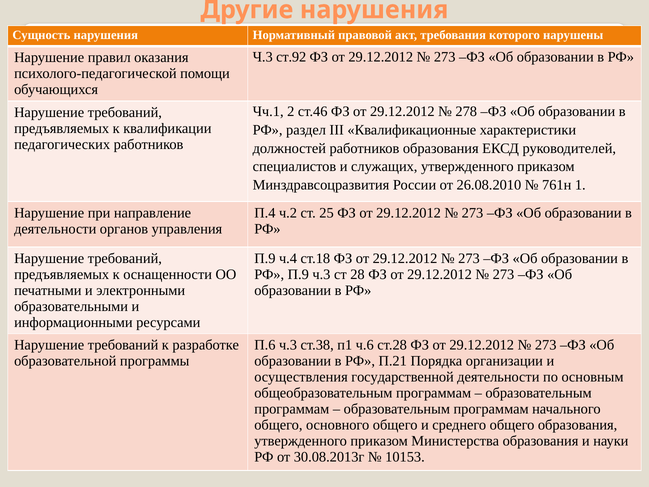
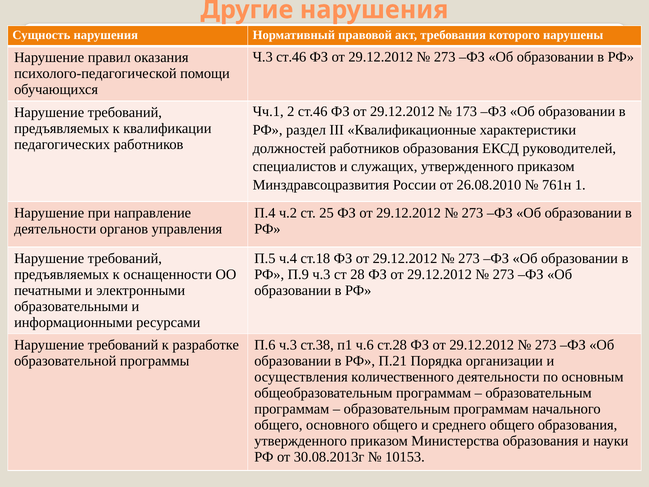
Ч.3 ст.92: ст.92 -> ст.46
278: 278 -> 173
П.9 at (265, 258): П.9 -> П.5
государственной: государственной -> количественного
